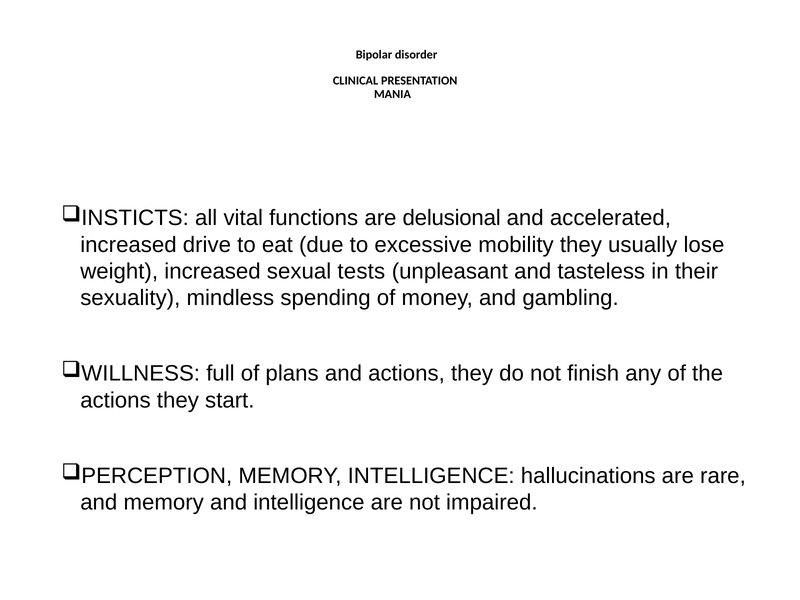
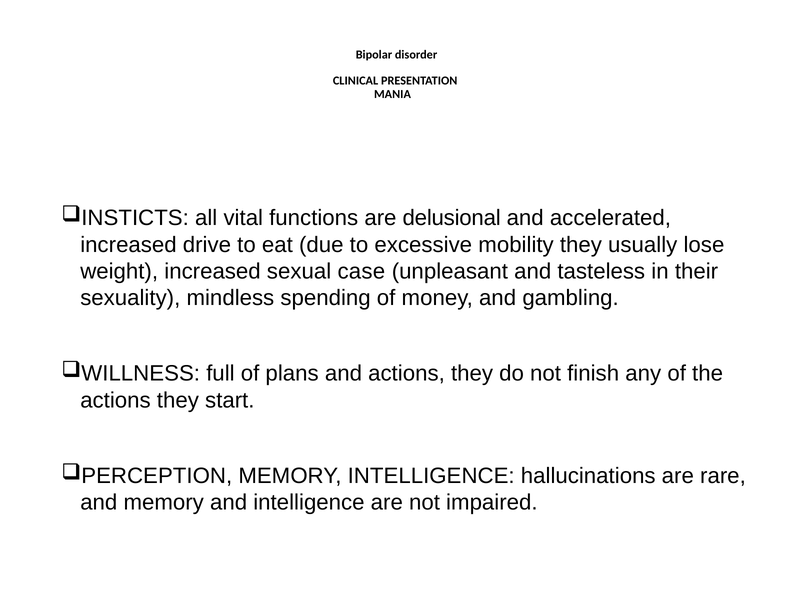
tests: tests -> case
